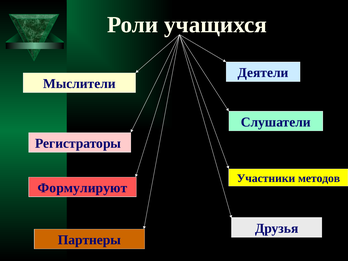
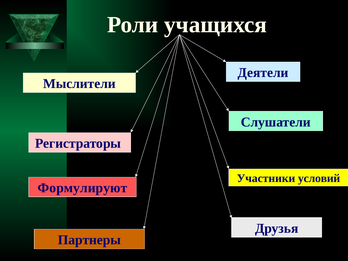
методов: методов -> условий
